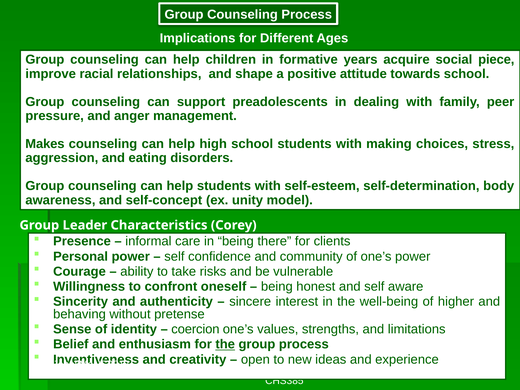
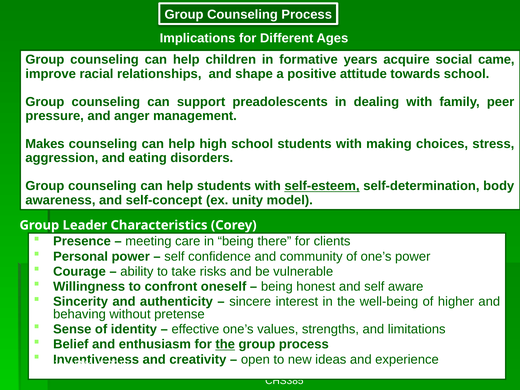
piece: piece -> came
self-esteem underline: none -> present
informal: informal -> meeting
coercion: coercion -> effective
